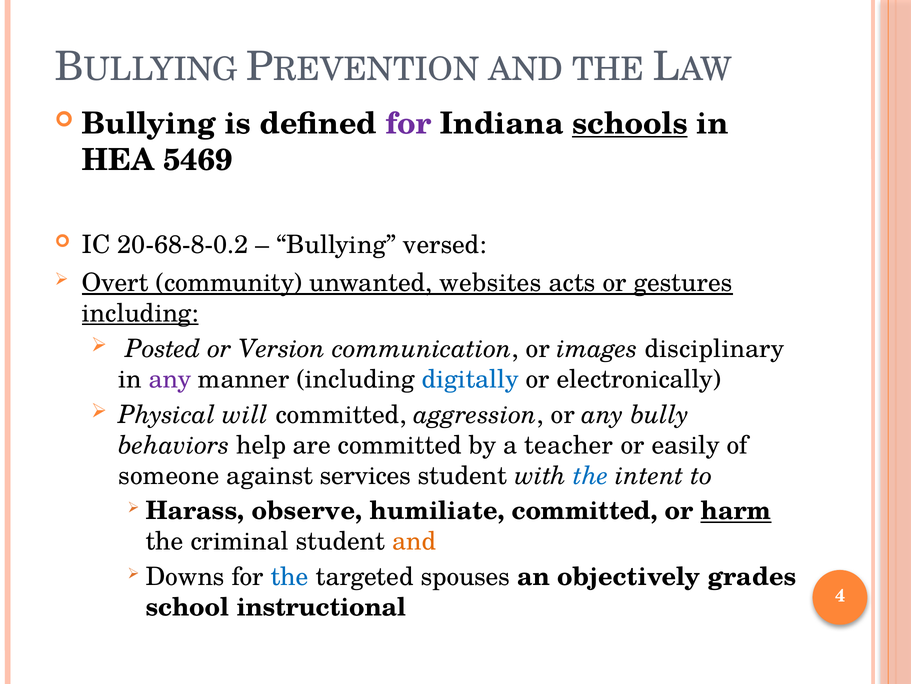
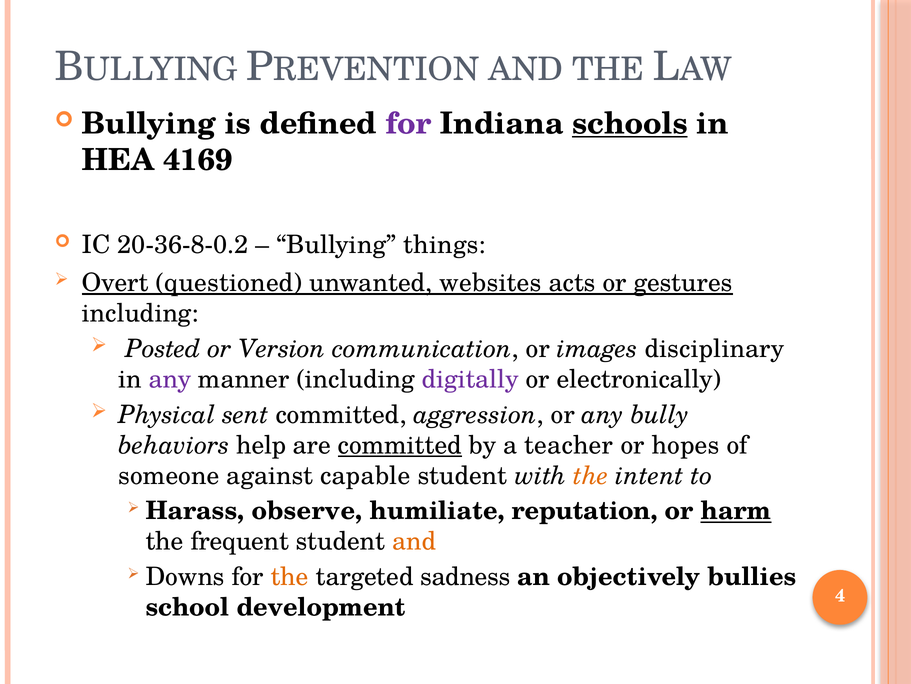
5469: 5469 -> 4169
20-68-8-0.2: 20-68-8-0.2 -> 20-36-8-0.2
versed: versed -> things
community: community -> questioned
including at (140, 313) underline: present -> none
digitally colour: blue -> purple
will: will -> sent
committed at (400, 445) underline: none -> present
easily: easily -> hopes
services: services -> capable
the at (591, 475) colour: blue -> orange
humiliate committed: committed -> reputation
criminal: criminal -> frequent
the at (290, 576) colour: blue -> orange
spouses: spouses -> sadness
grades: grades -> bullies
instructional: instructional -> development
